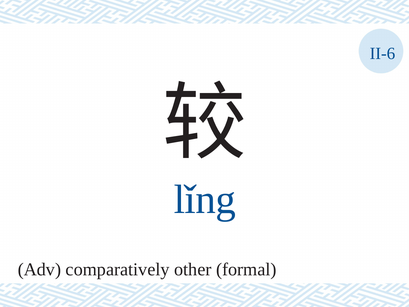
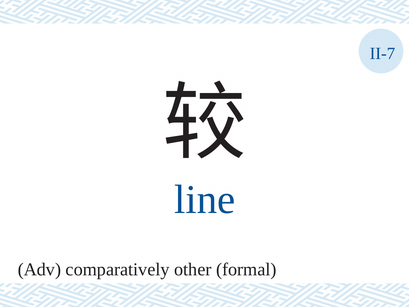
II-6: II-6 -> II-7
lǐng: lǐng -> line
